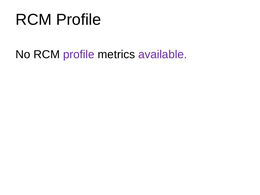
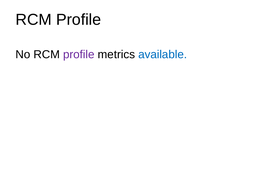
available colour: purple -> blue
